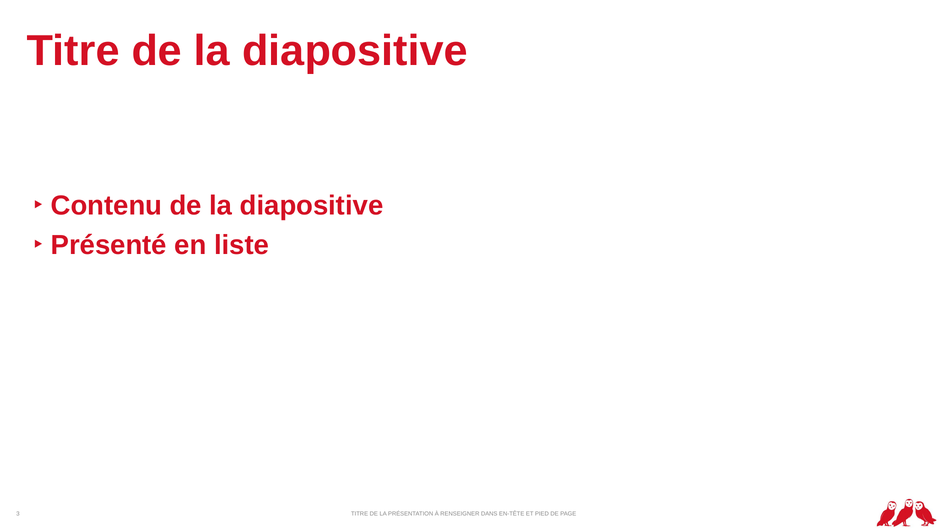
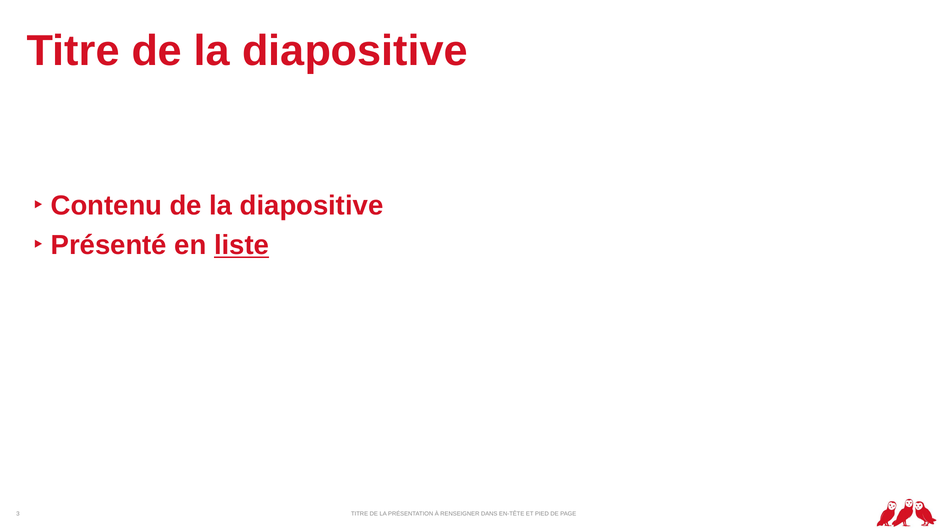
liste underline: none -> present
